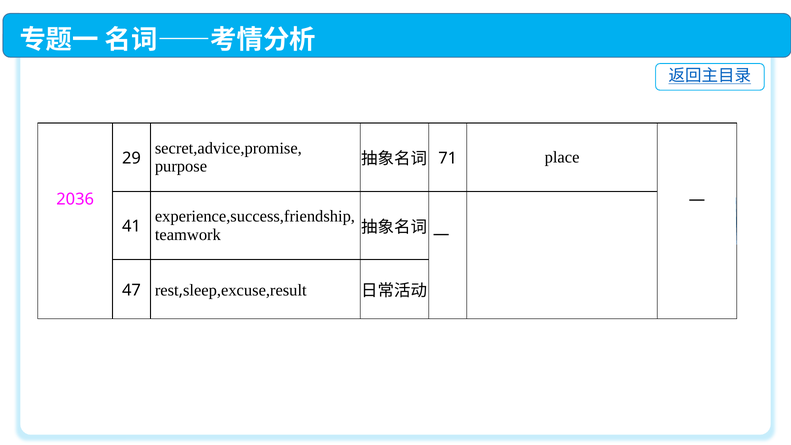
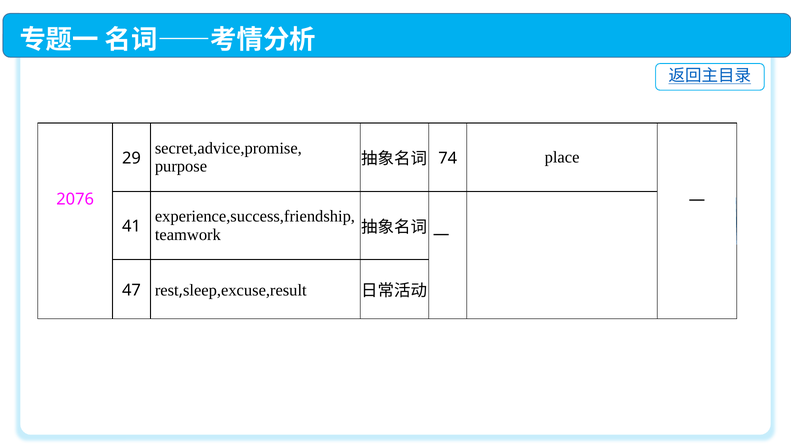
71: 71 -> 74
2036: 2036 -> 2076
